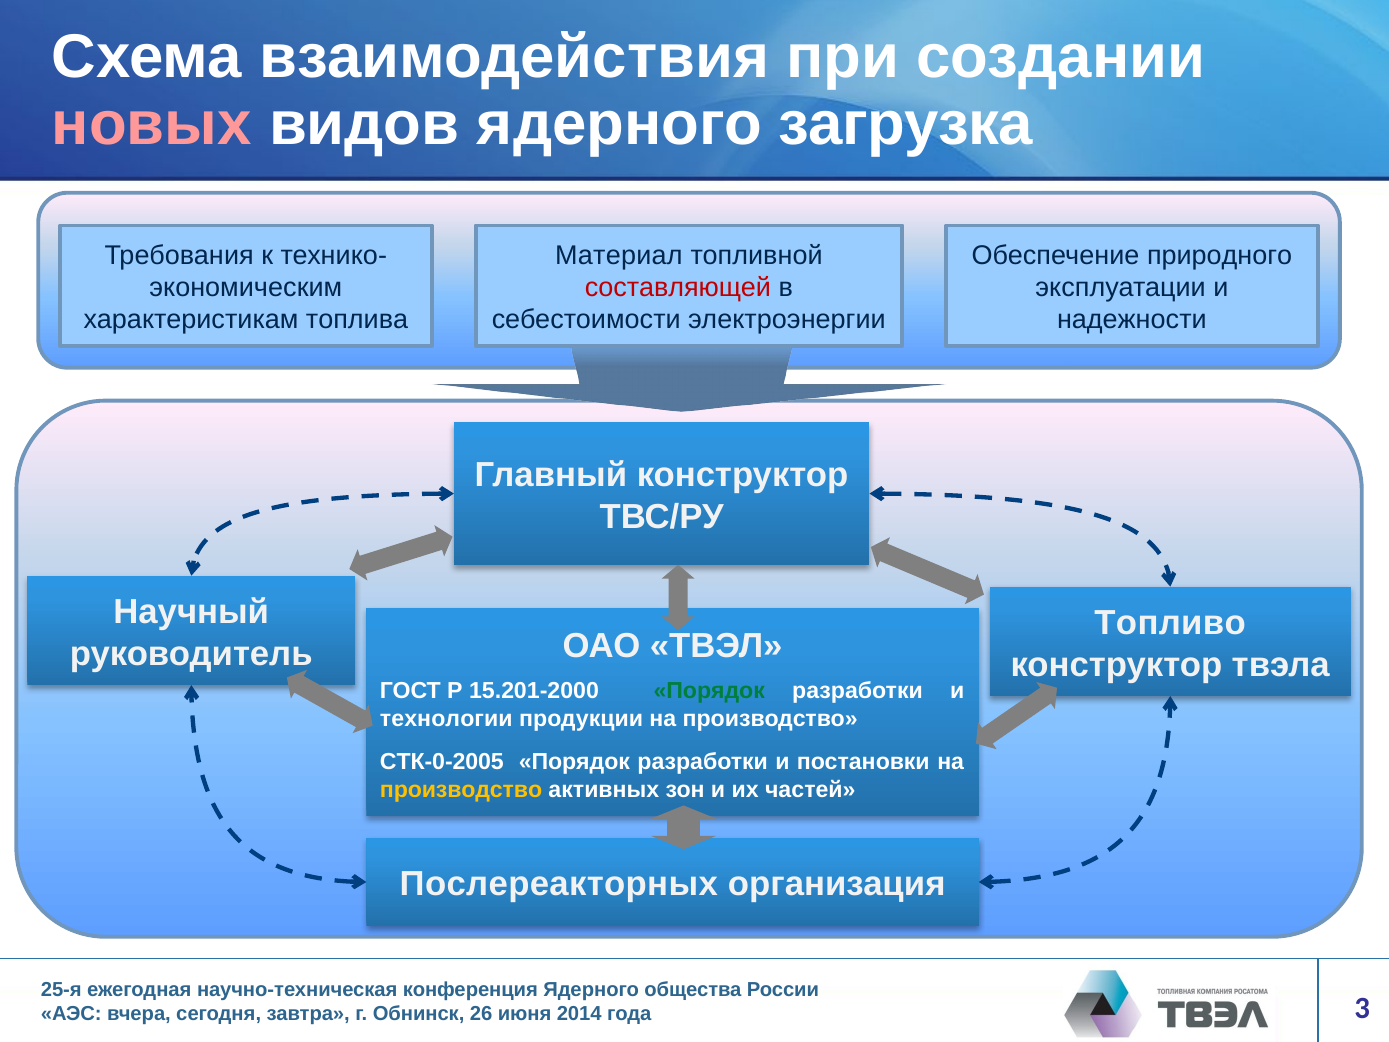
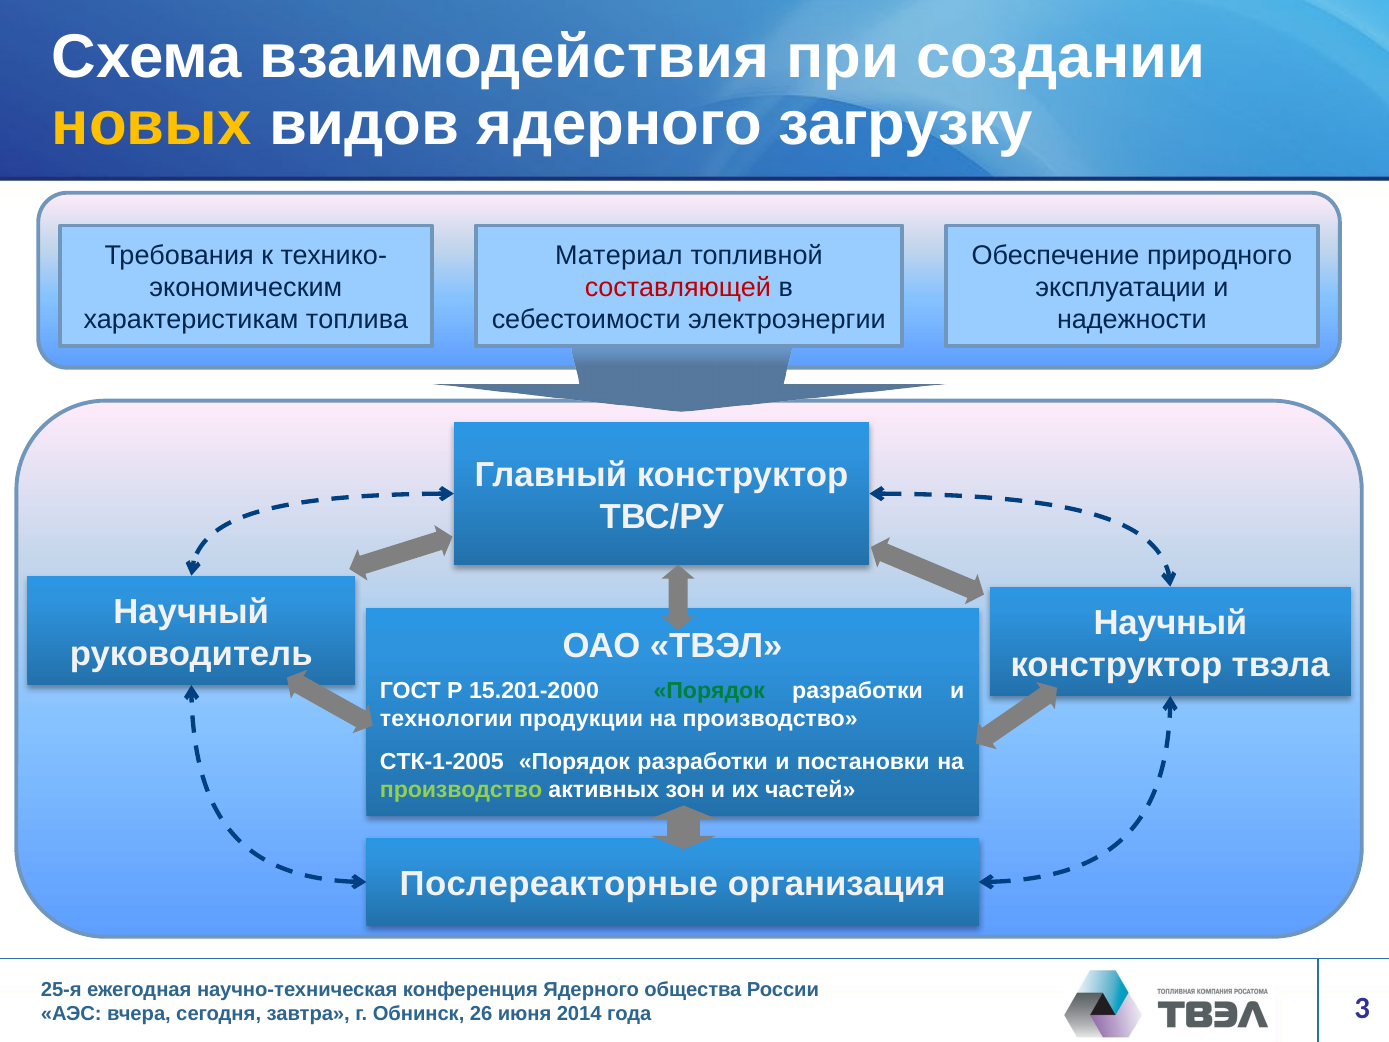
новых colour: pink -> yellow
загрузка: загрузка -> загрузку
Топливо at (1170, 623): Топливо -> Научный
СТК-0-2005: СТК-0-2005 -> СТК-1-2005
производство at (461, 790) colour: yellow -> light green
Послереакторных: Послереакторных -> Послереакторные
